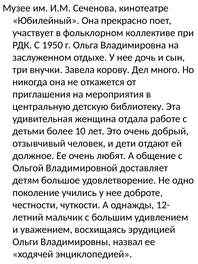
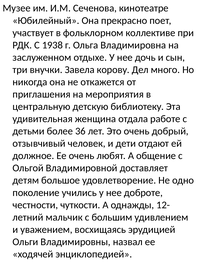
1950: 1950 -> 1938
10: 10 -> 36
